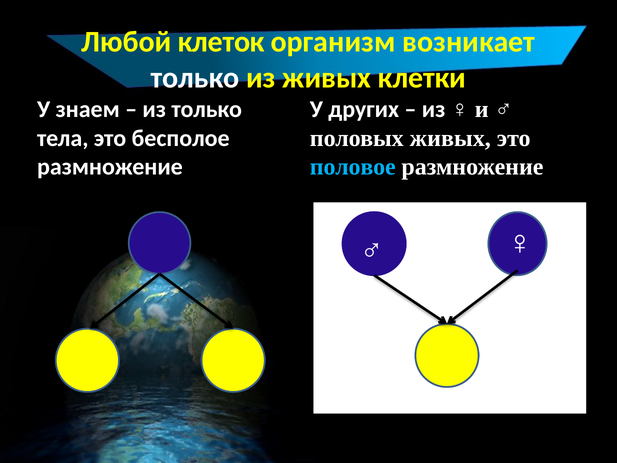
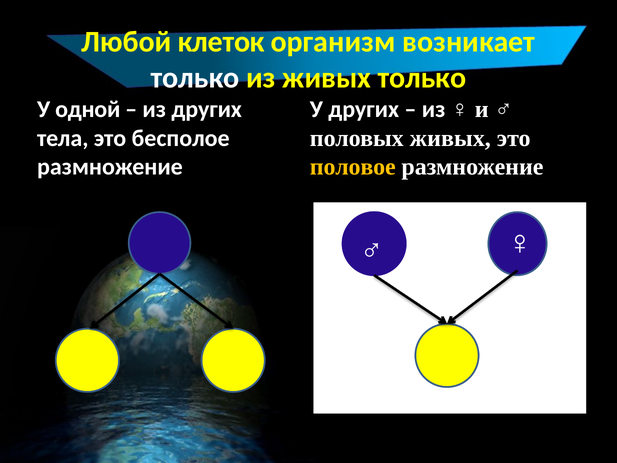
живых клетки: клетки -> только
знаем: знаем -> одной
из только: только -> других
половое colour: light blue -> yellow
